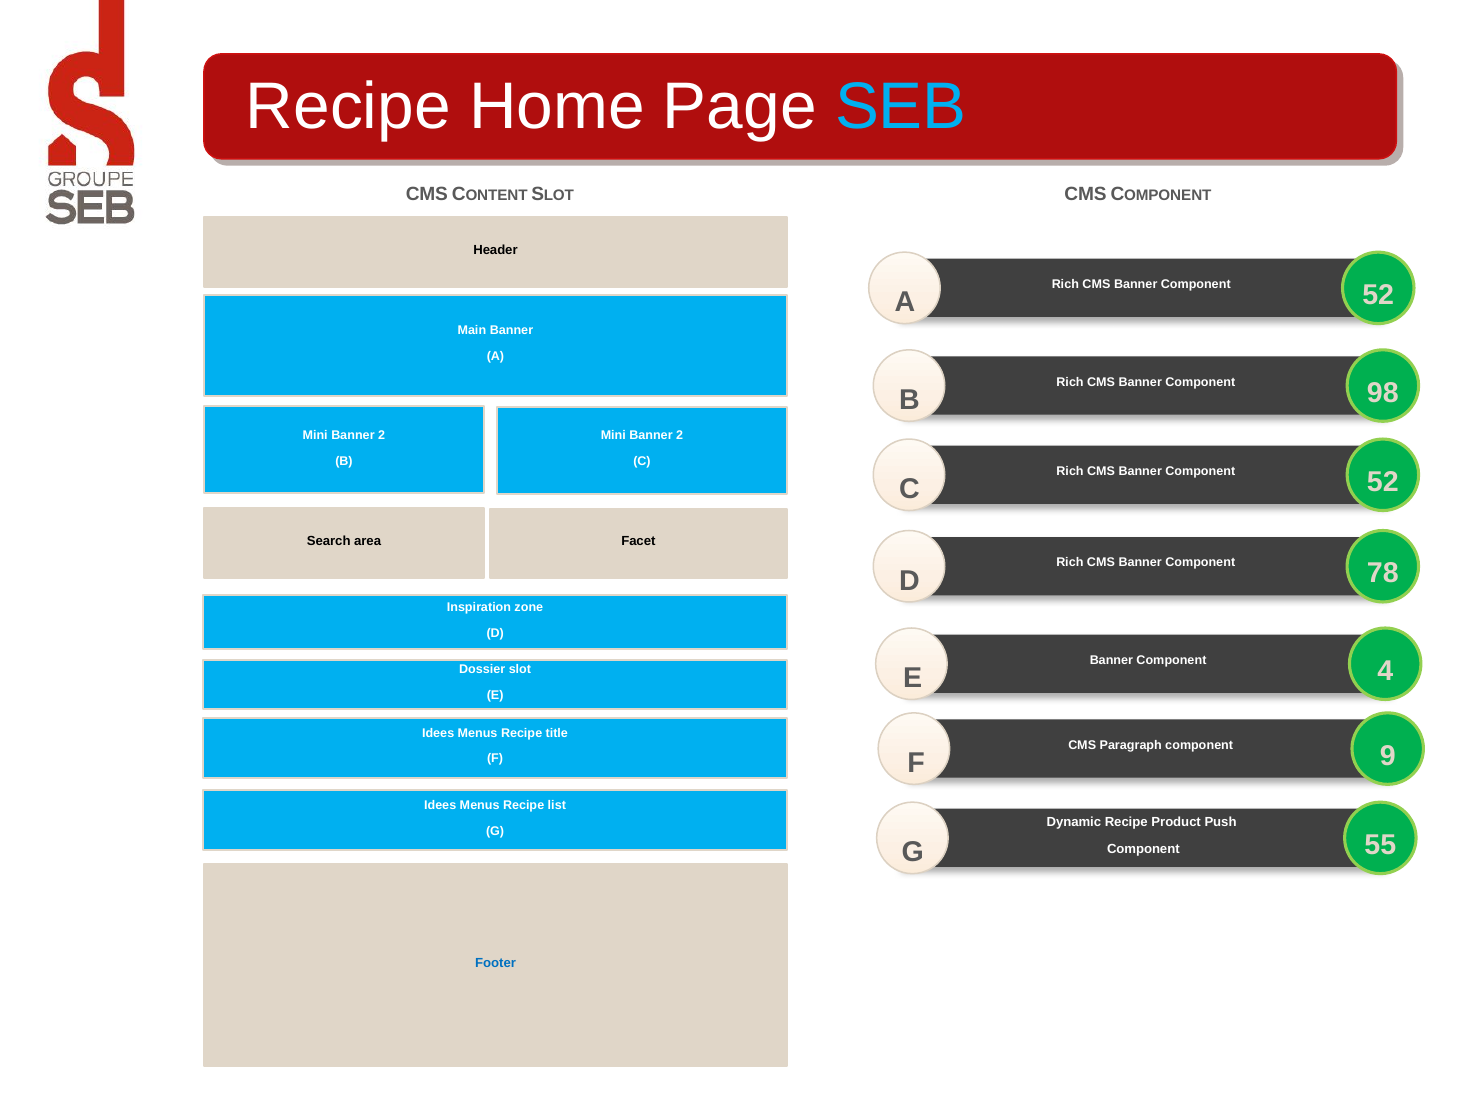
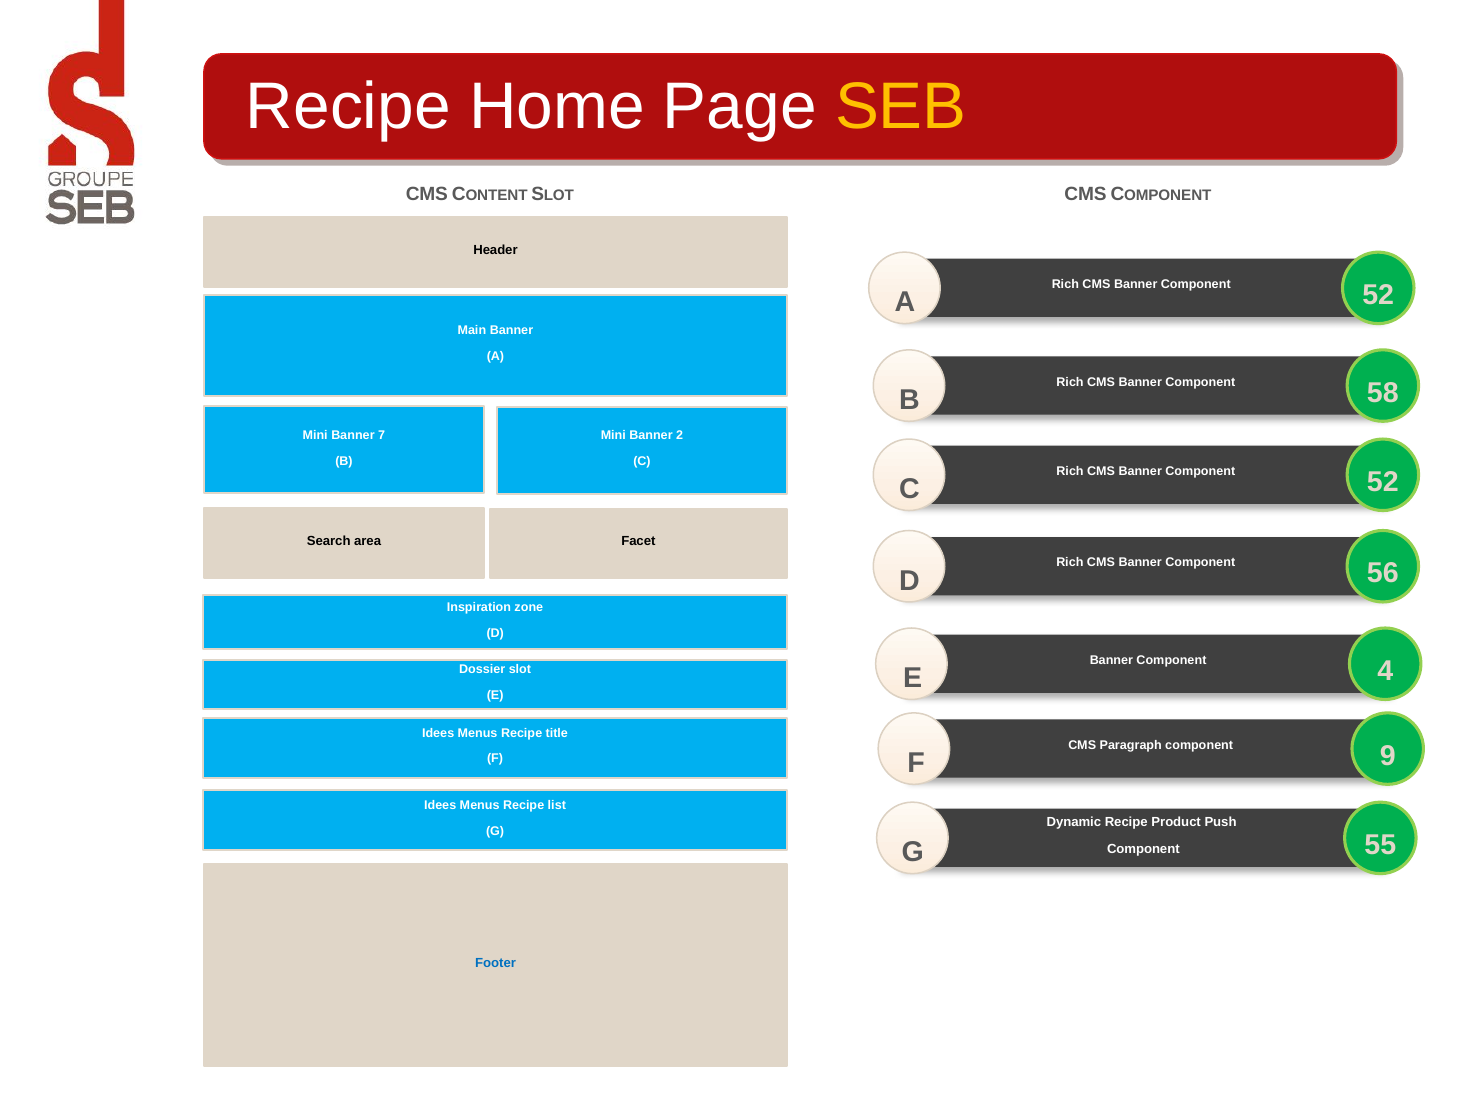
SEB colour: light blue -> yellow
98: 98 -> 58
2 at (382, 435): 2 -> 7
78: 78 -> 56
